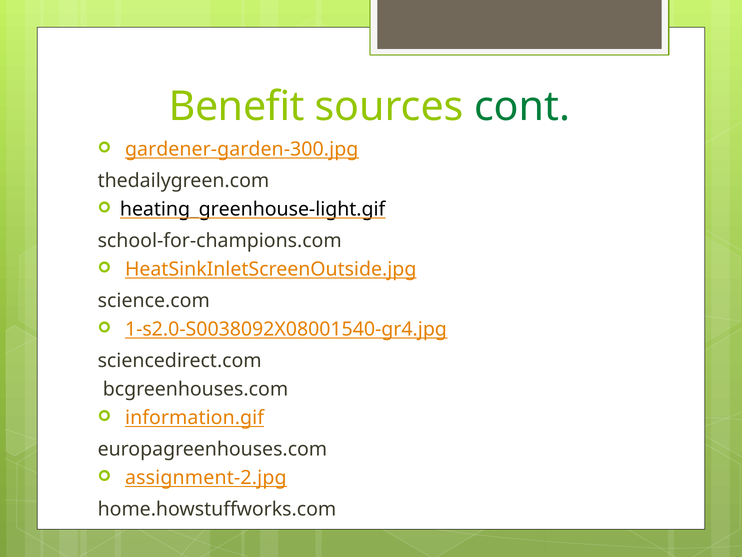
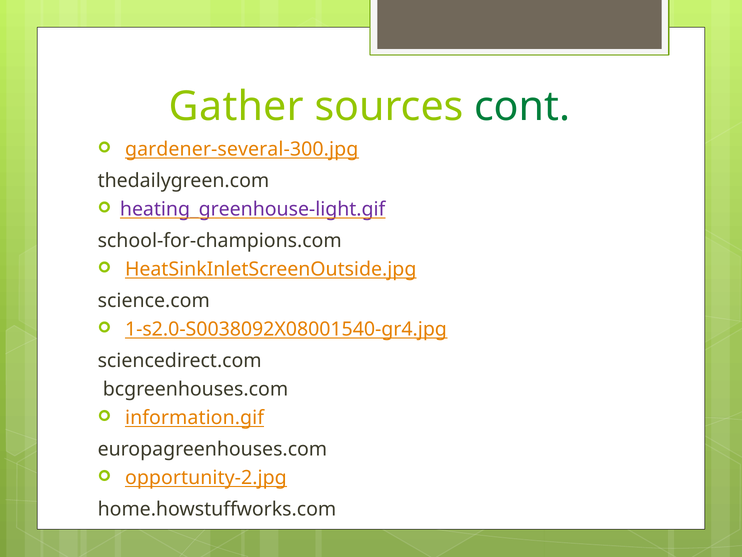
Benefit: Benefit -> Gather
gardener‑garden‑300.jpg: gardener‑garden‑300.jpg -> gardener‑several‑300.jpg
heating_greenhouse‑light.gif colour: black -> purple
assignment‑2.jpg: assignment‑2.jpg -> opportunity‑2.jpg
